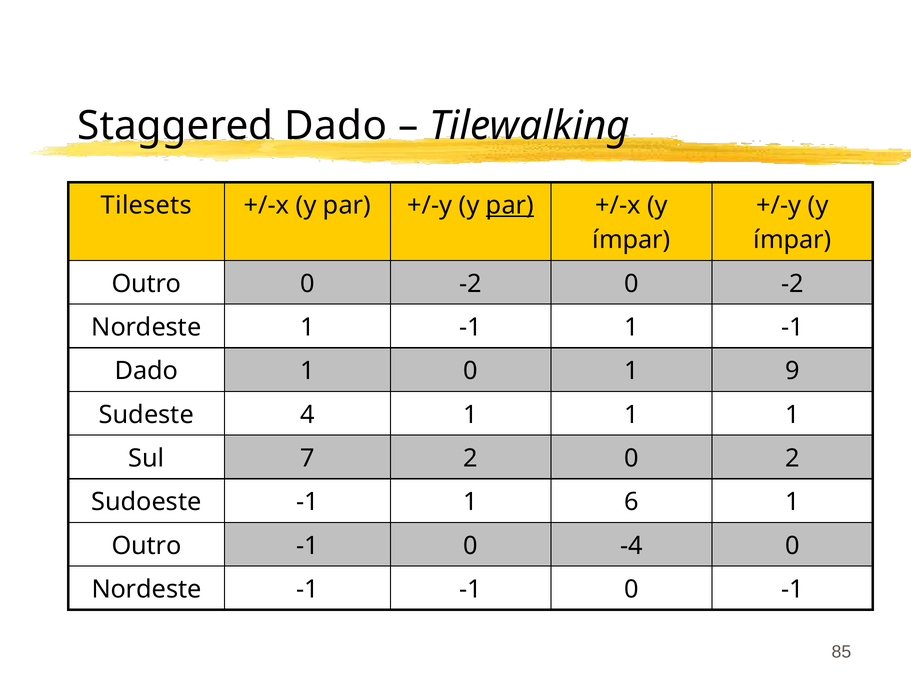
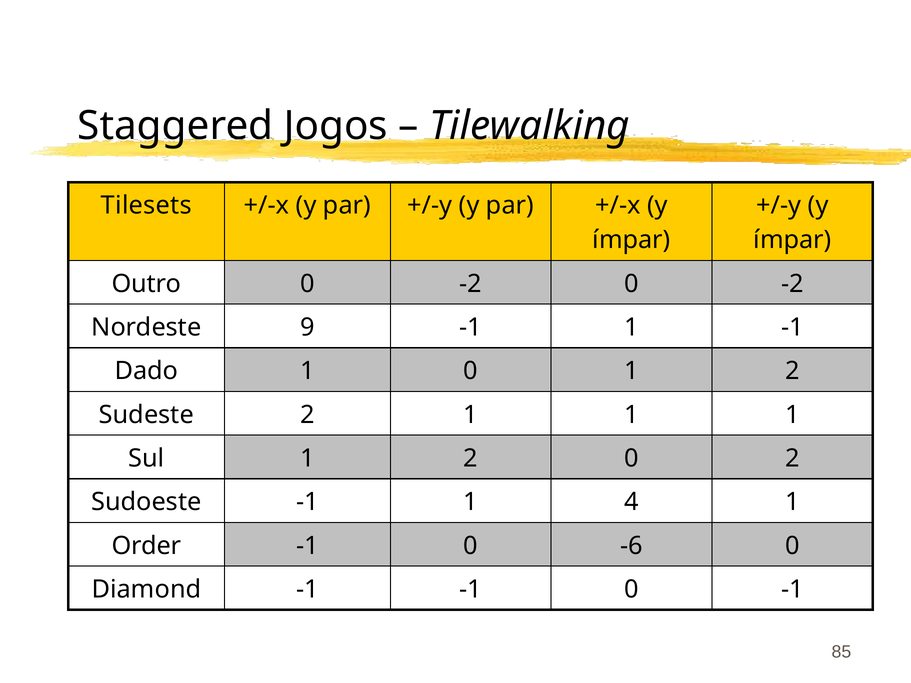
Staggered Dado: Dado -> Jogos
par at (510, 206) underline: present -> none
Nordeste 1: 1 -> 9
0 1 9: 9 -> 2
Sudeste 4: 4 -> 2
Sul 7: 7 -> 1
6: 6 -> 4
Outro at (146, 546): Outro -> Order
-4: -4 -> -6
Nordeste at (146, 590): Nordeste -> Diamond
